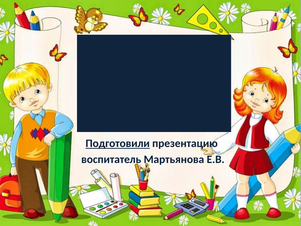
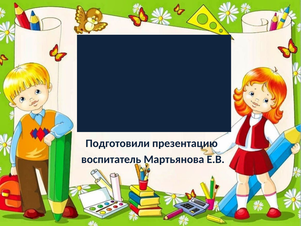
Подготовили underline: present -> none
